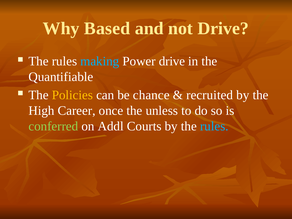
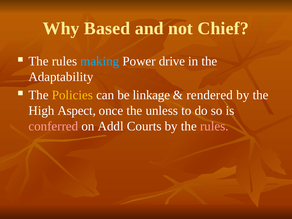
not Drive: Drive -> Chief
Quantifiable: Quantifiable -> Adaptability
chance: chance -> linkage
recruited: recruited -> rendered
Career: Career -> Aspect
conferred colour: light green -> pink
rules at (214, 126) colour: light blue -> pink
